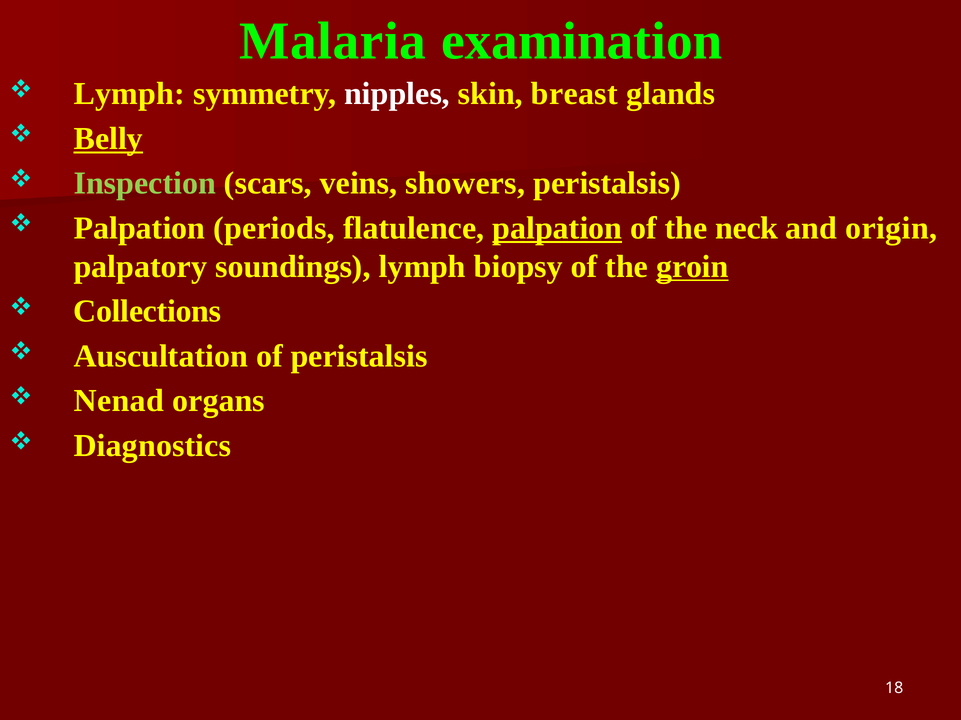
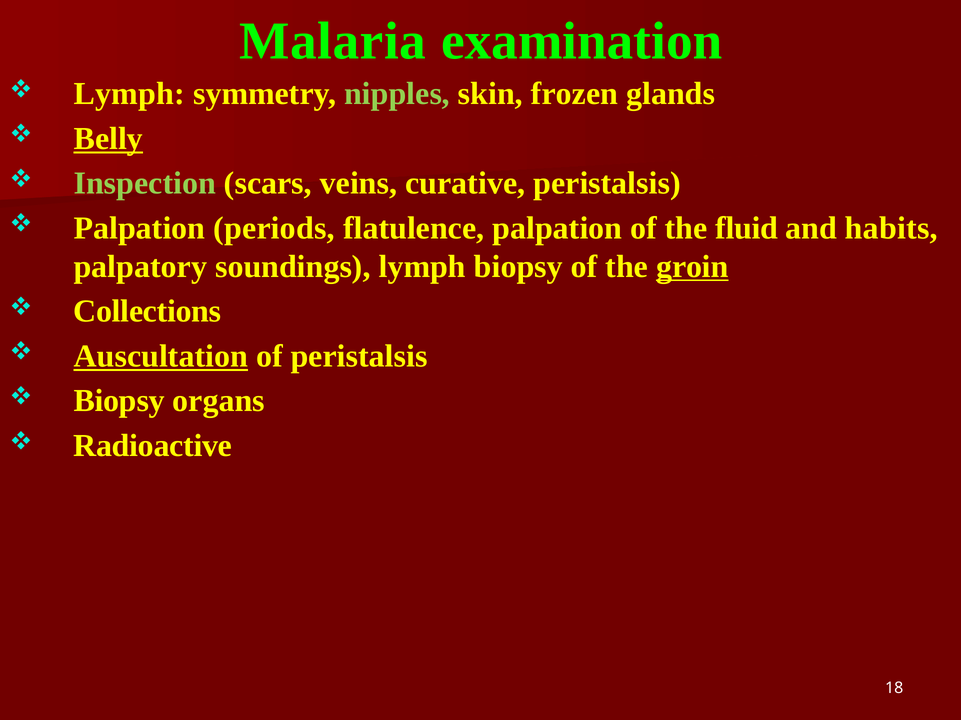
nipples colour: white -> light green
breast: breast -> frozen
showers: showers -> curative
palpation at (557, 228) underline: present -> none
neck: neck -> fluid
origin: origin -> habits
Auscultation underline: none -> present
Nenad at (119, 401): Nenad -> Biopsy
Diagnostics: Diagnostics -> Radioactive
